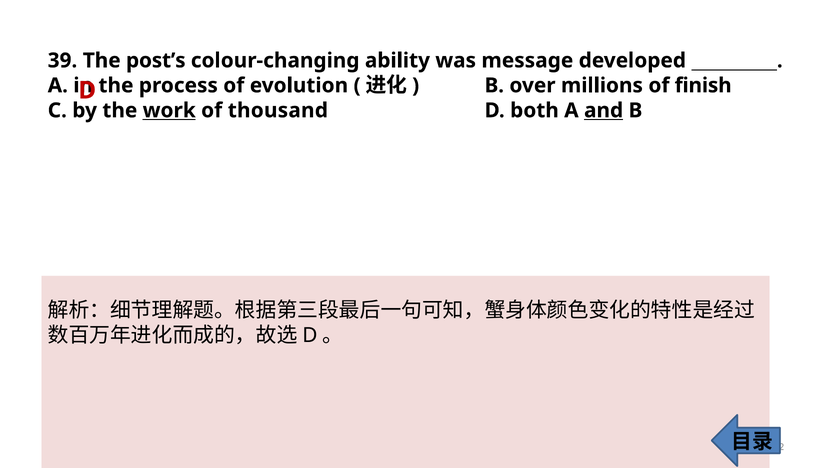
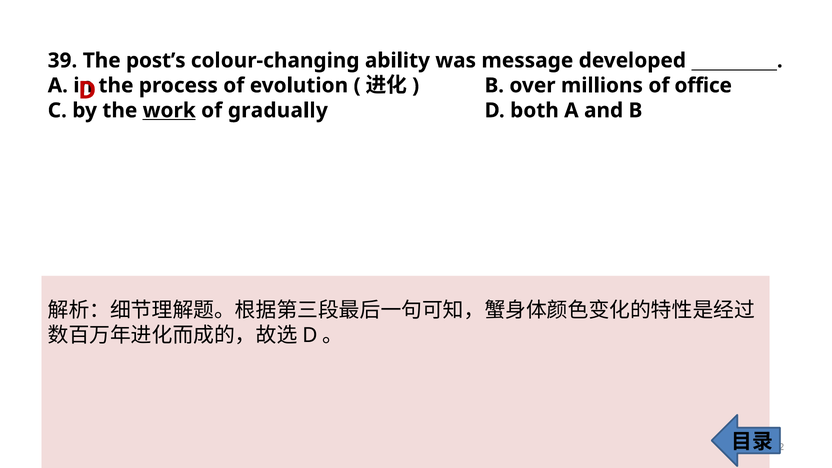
finish: finish -> office
thousand: thousand -> gradually
and underline: present -> none
